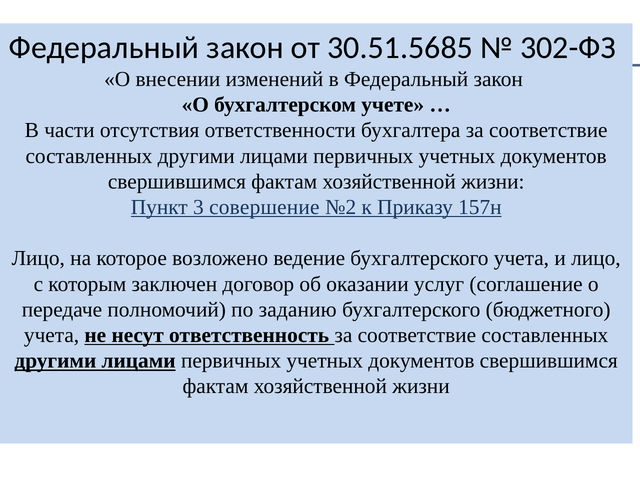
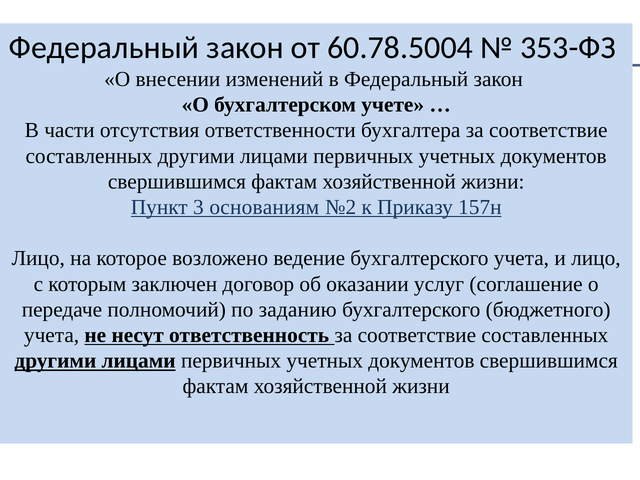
30.51.5685: 30.51.5685 -> 60.78.5004
302-ФЗ: 302-ФЗ -> 353-ФЗ
совершение: совершение -> основаниям
